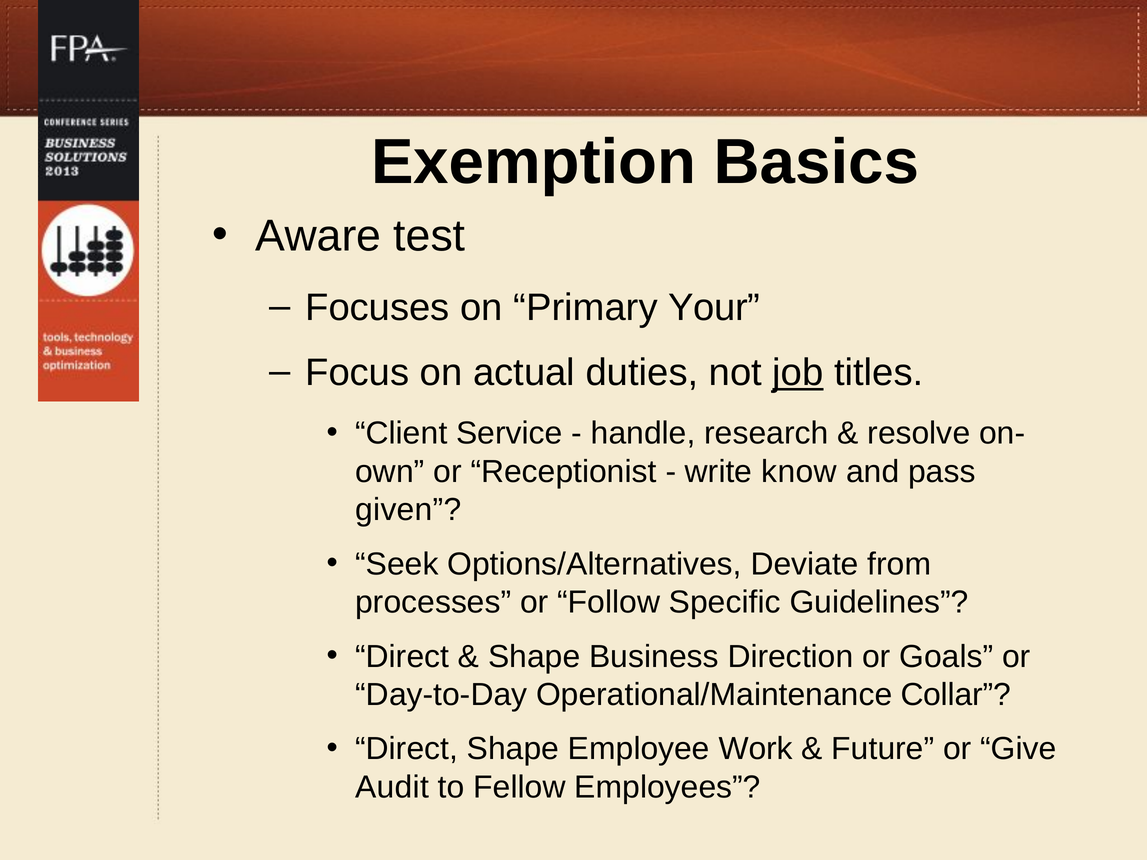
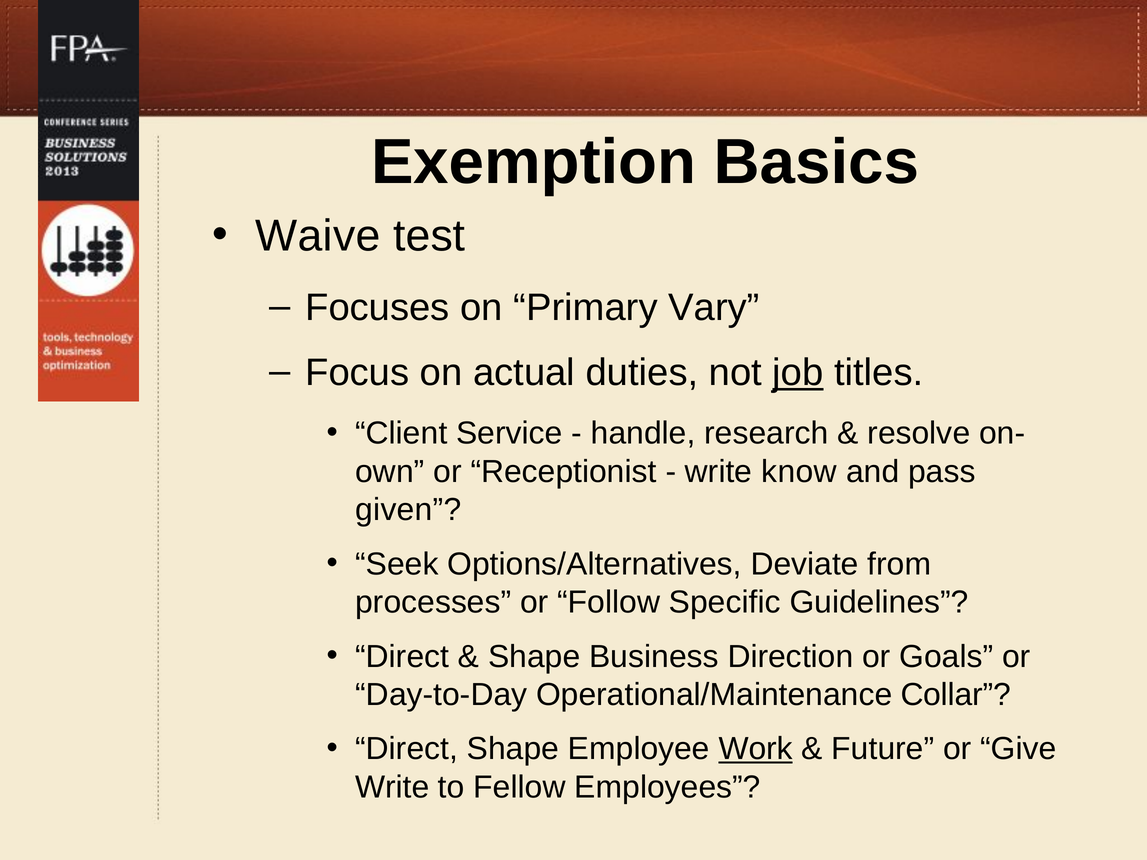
Aware: Aware -> Waive
Your: Your -> Vary
Work underline: none -> present
Audit at (392, 787): Audit -> Write
